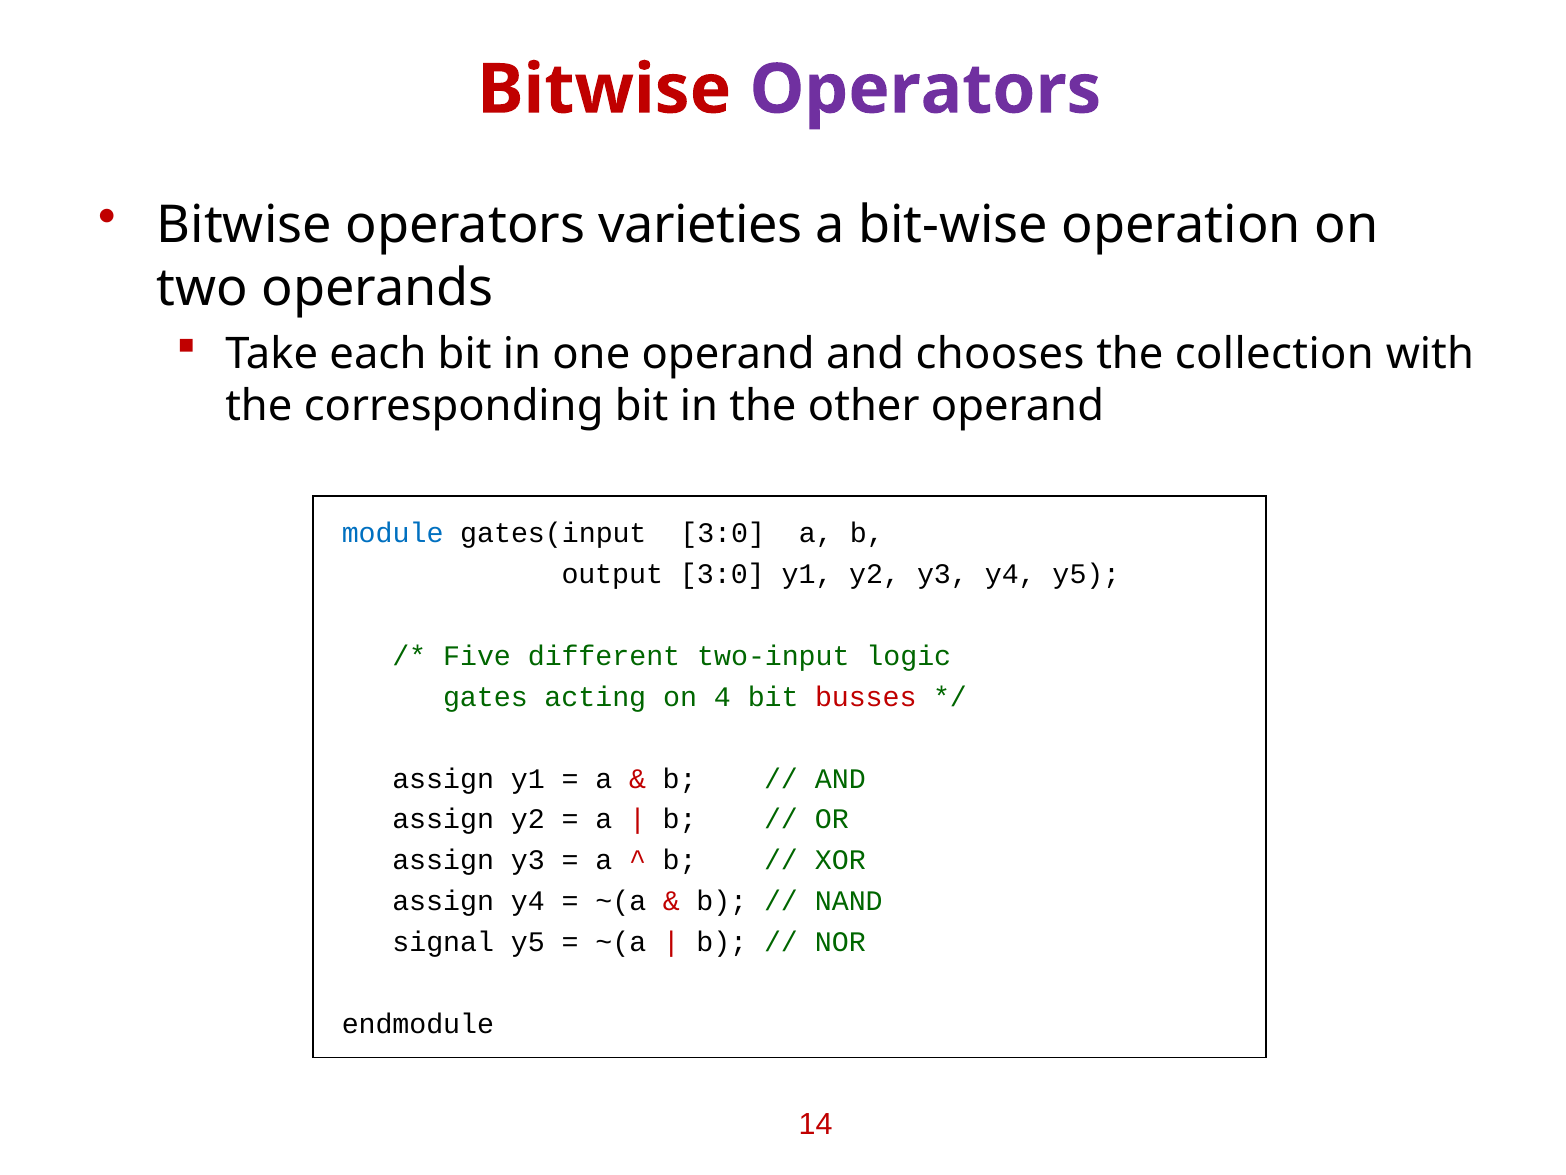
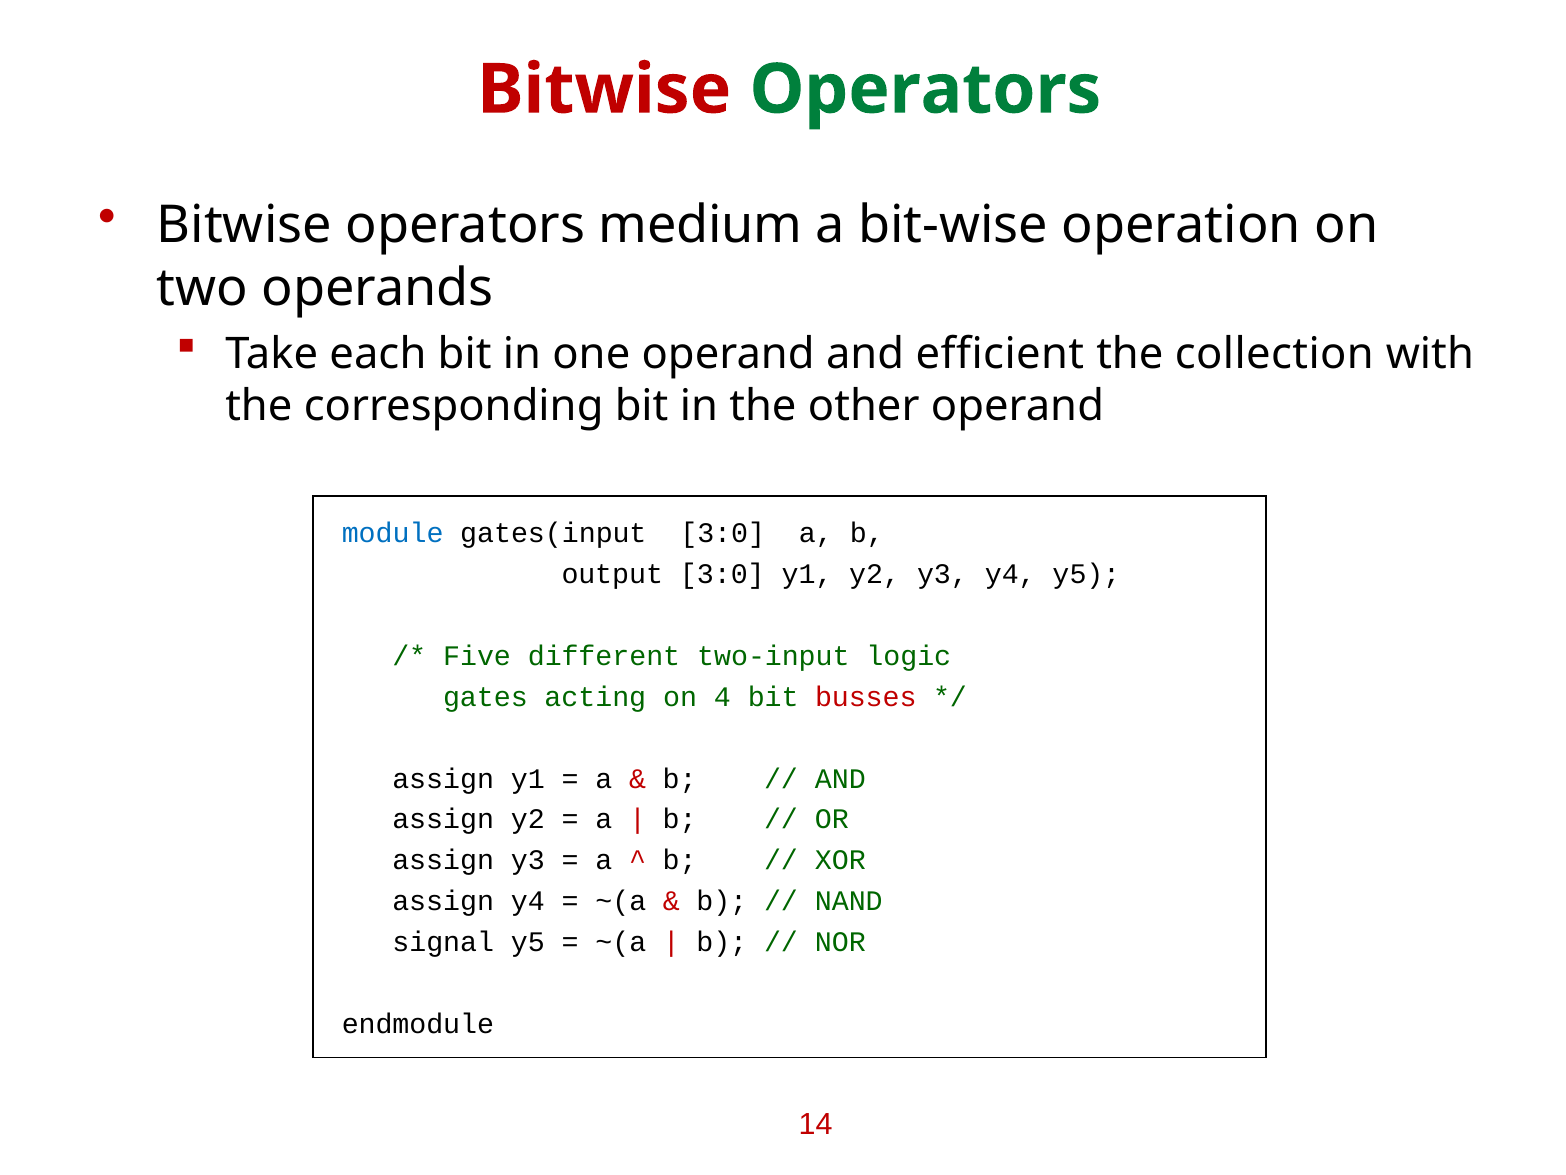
Operators at (925, 90) colour: purple -> green
varieties: varieties -> medium
chooses: chooses -> efficient
